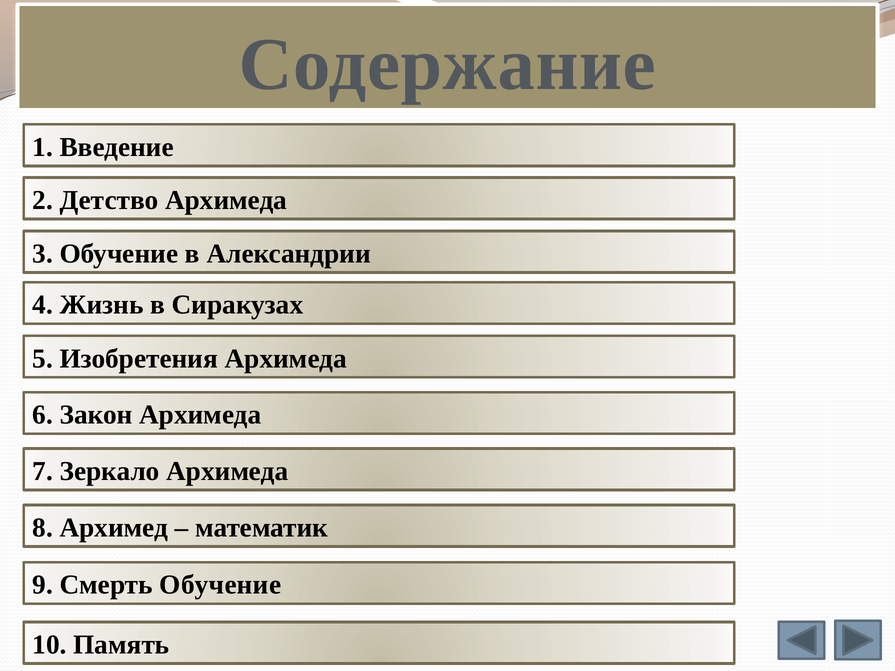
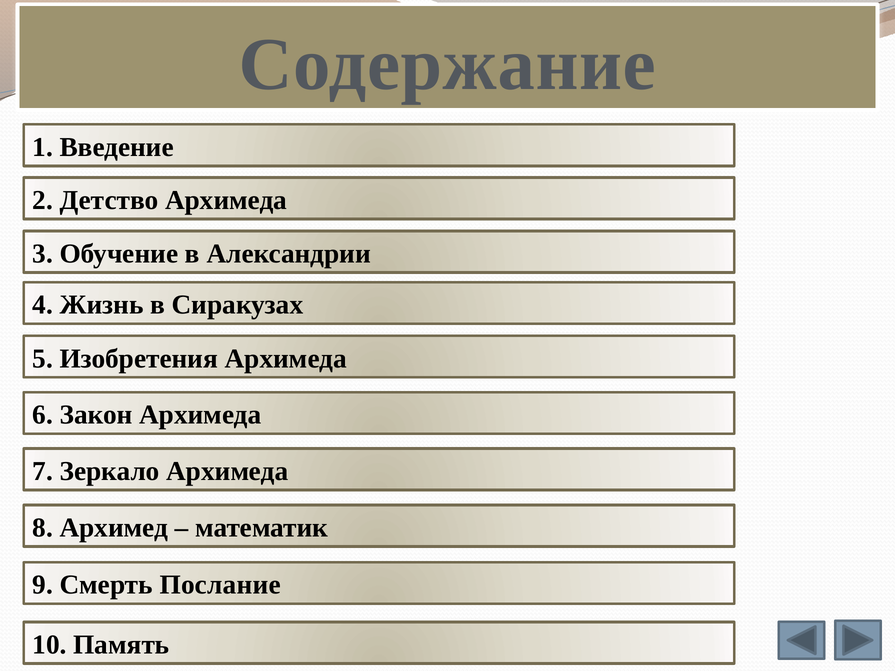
Смерть Обучение: Обучение -> Послание
